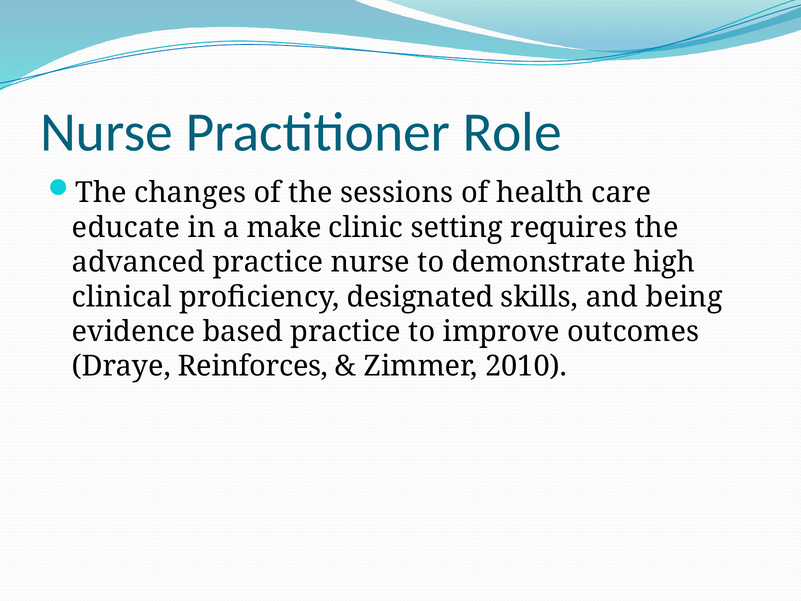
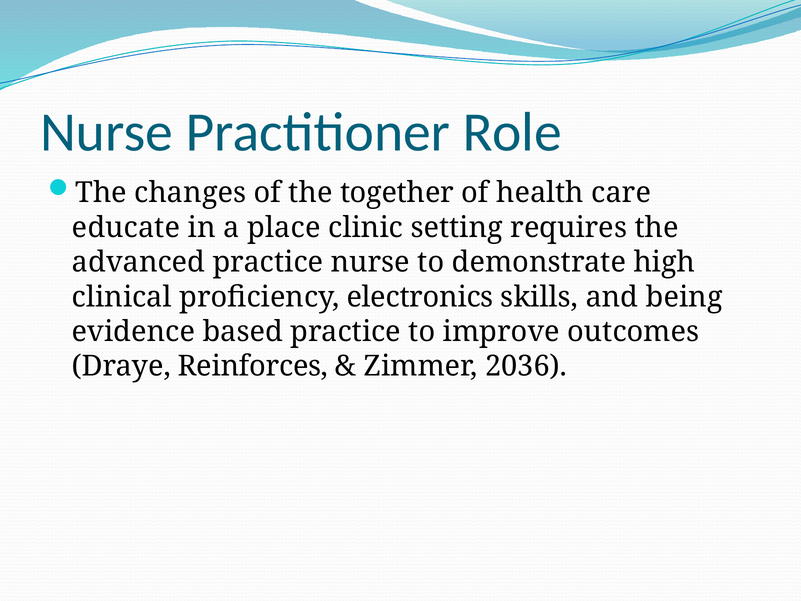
sessions: sessions -> together
make: make -> place
designated: designated -> electronics
2010: 2010 -> 2036
